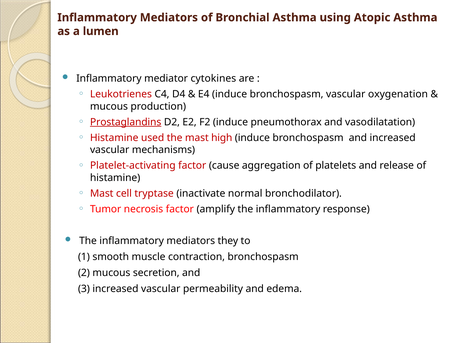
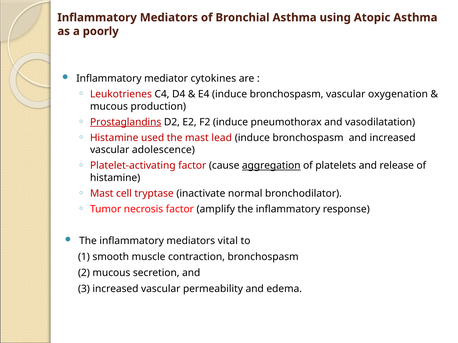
lumen: lumen -> poorly
high: high -> lead
mechanisms: mechanisms -> adolescence
aggregation underline: none -> present
they: they -> vital
